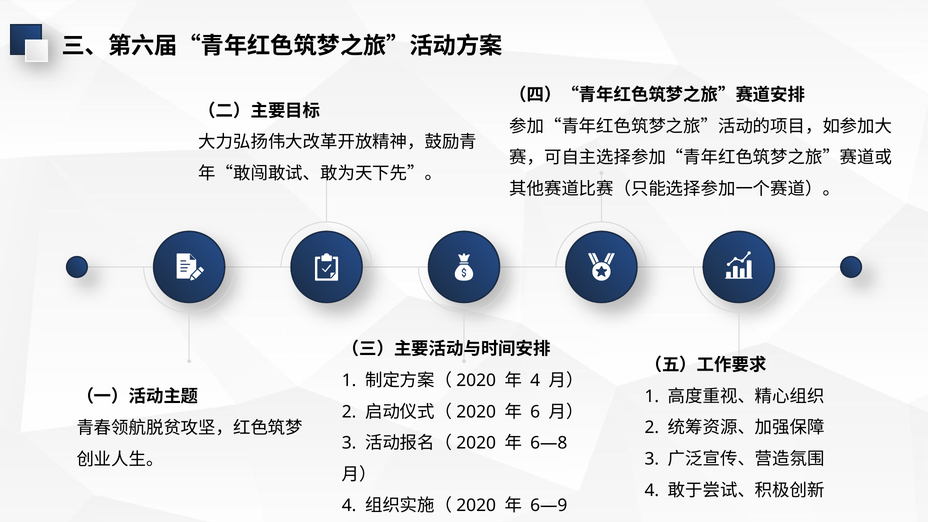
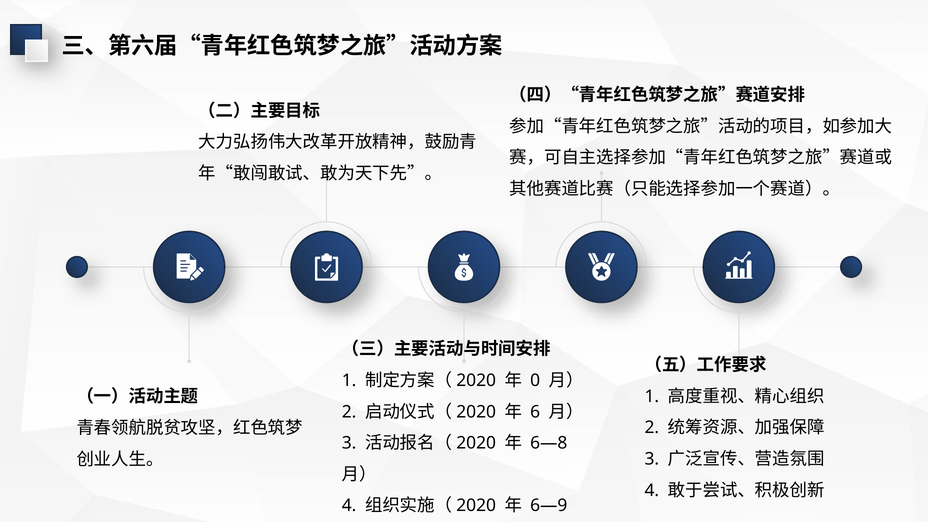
4 at (535, 380): 4 -> 0
